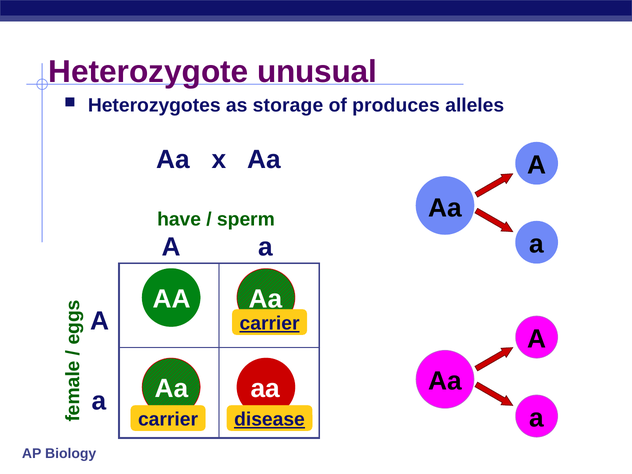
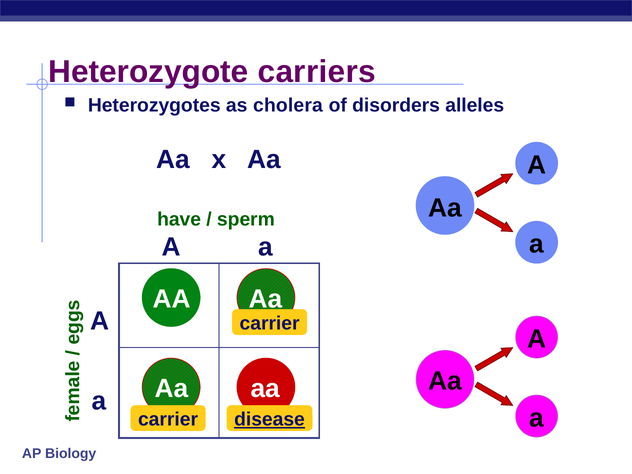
unusual: unusual -> carriers
storage: storage -> cholera
produces: produces -> disorders
carrier at (270, 323) underline: present -> none
